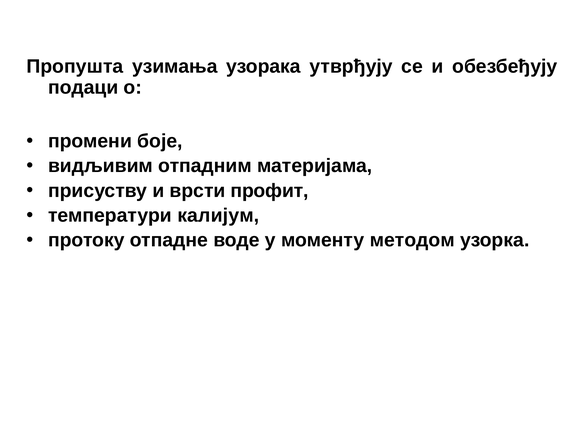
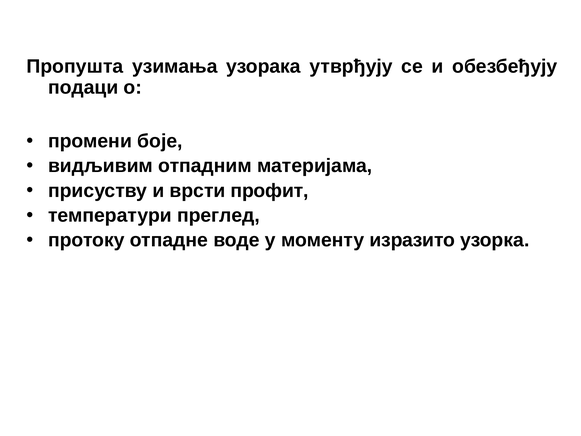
калијум: калијум -> преглед
методом: методом -> изразито
